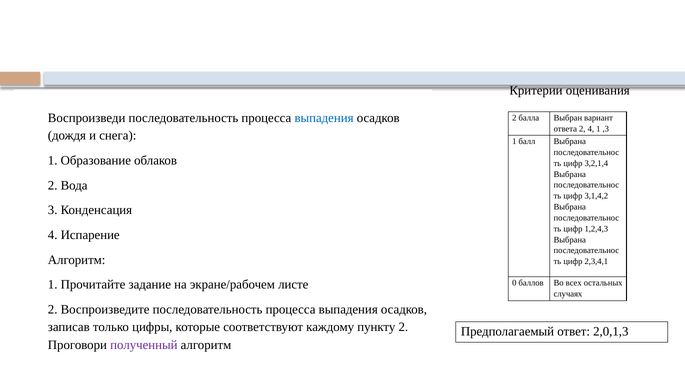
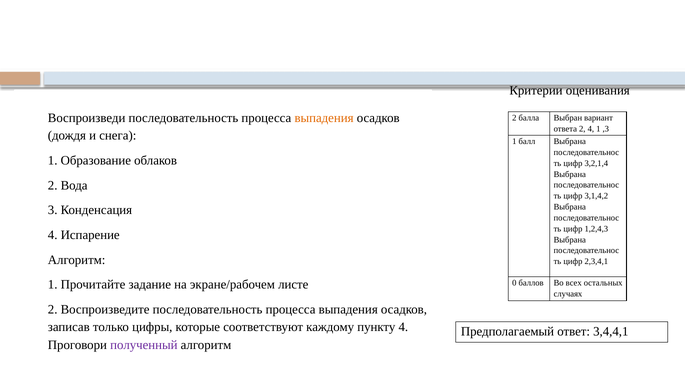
выпадения at (324, 118) colour: blue -> orange
пункту 2: 2 -> 4
2,0,1,3: 2,0,1,3 -> 3,4,4,1
